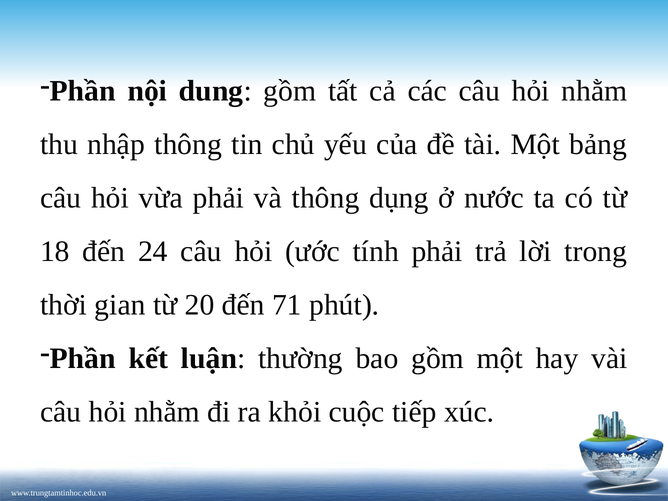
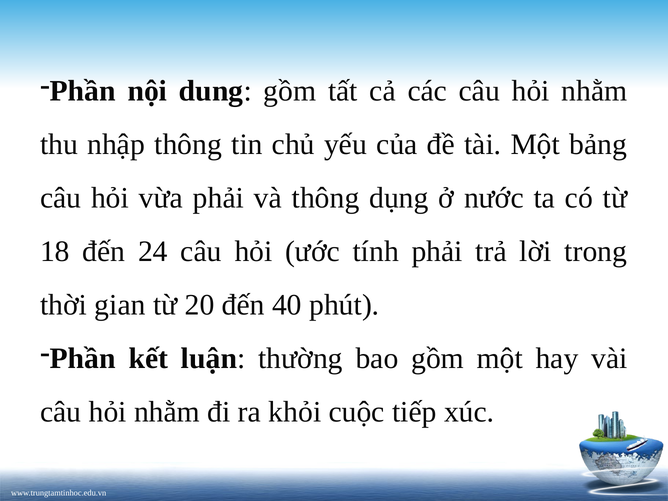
71: 71 -> 40
